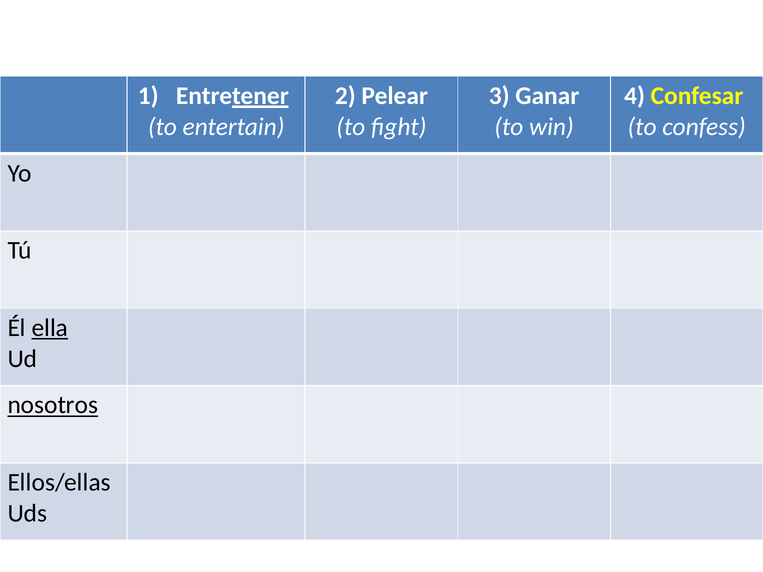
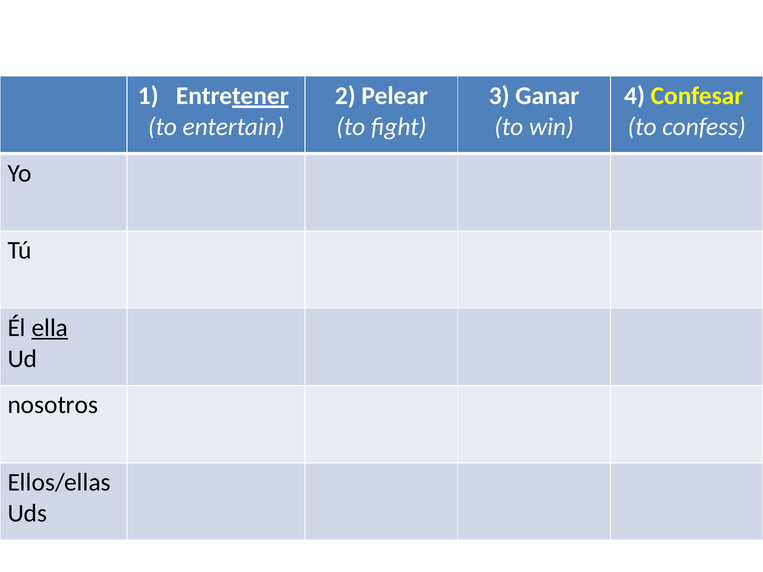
nosotros underline: present -> none
